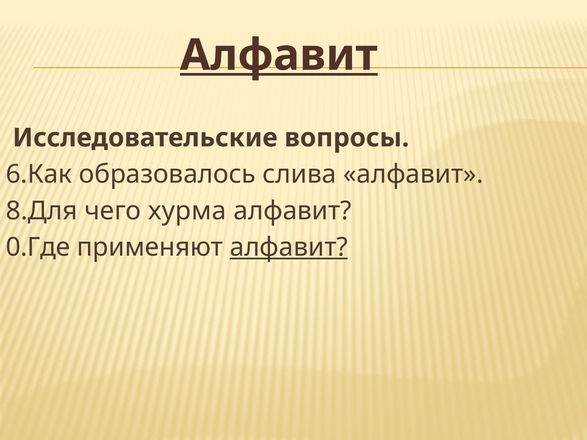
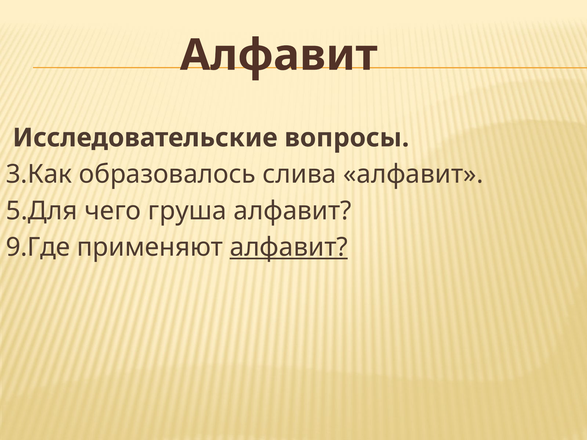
Алфавит at (279, 55) underline: present -> none
6.Как: 6.Как -> 3.Как
8.Для: 8.Для -> 5.Для
хурма: хурма -> груша
0.Где: 0.Где -> 9.Где
